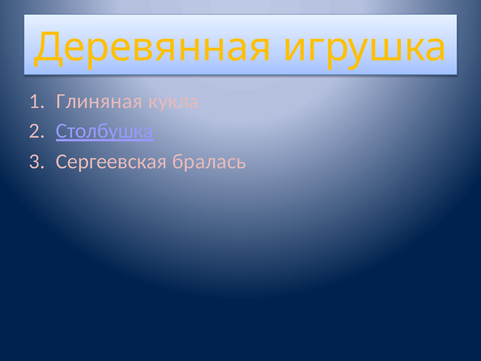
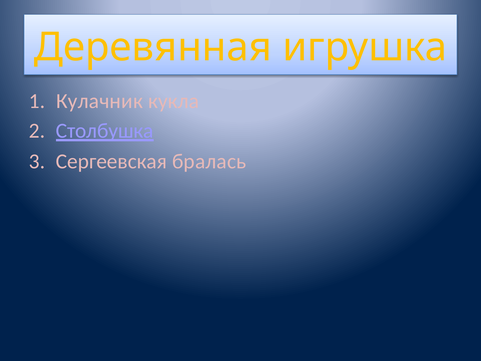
Глиняная: Глиняная -> Кулачник
